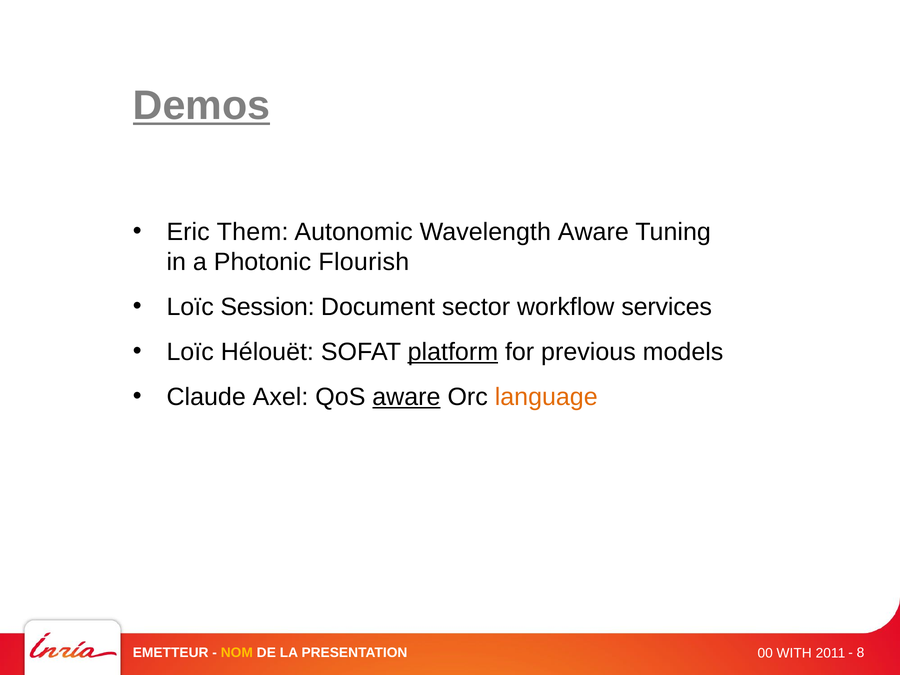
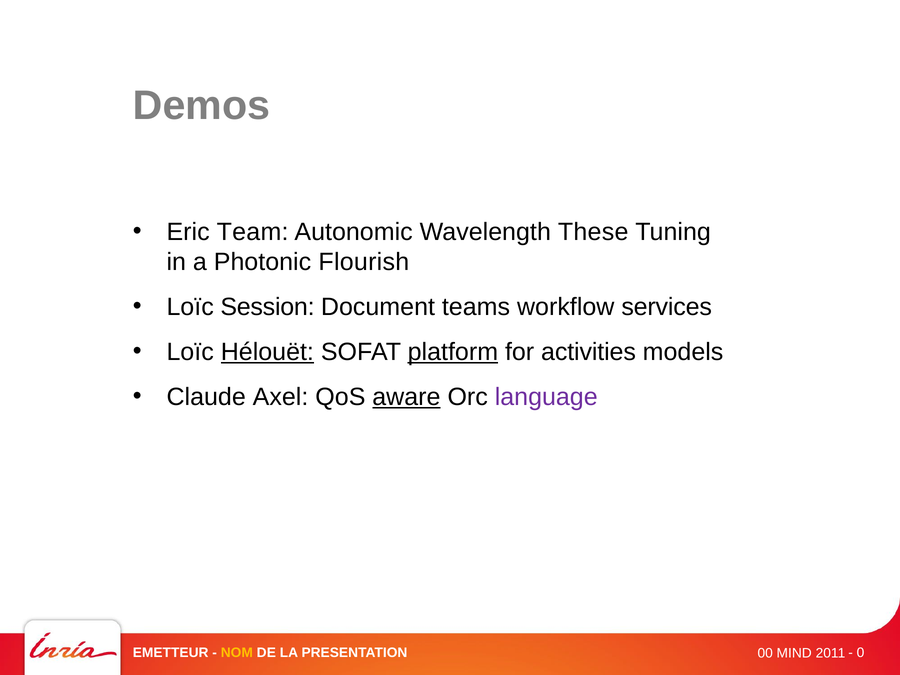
Demos underline: present -> none
Them: Them -> Team
Wavelength Aware: Aware -> These
sector: sector -> teams
Hélouët underline: none -> present
previous: previous -> activities
language colour: orange -> purple
WITH: WITH -> MIND
8: 8 -> 0
